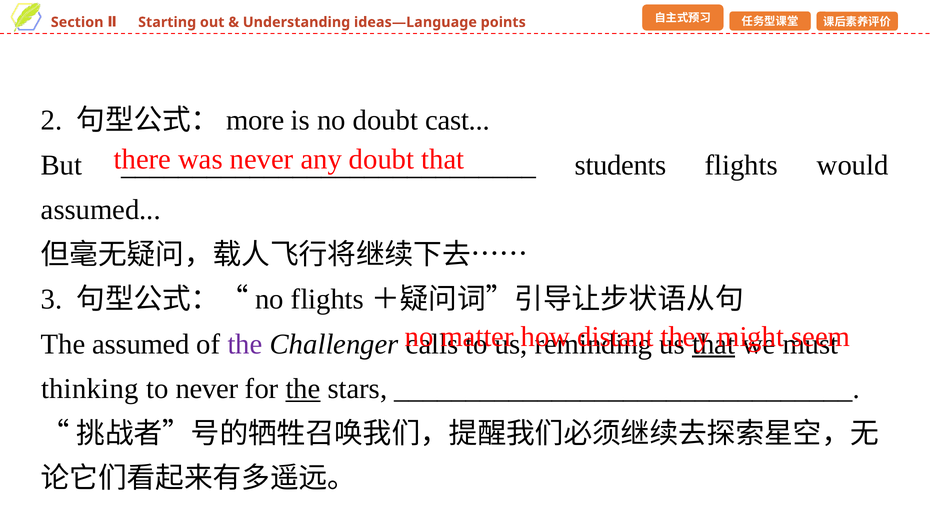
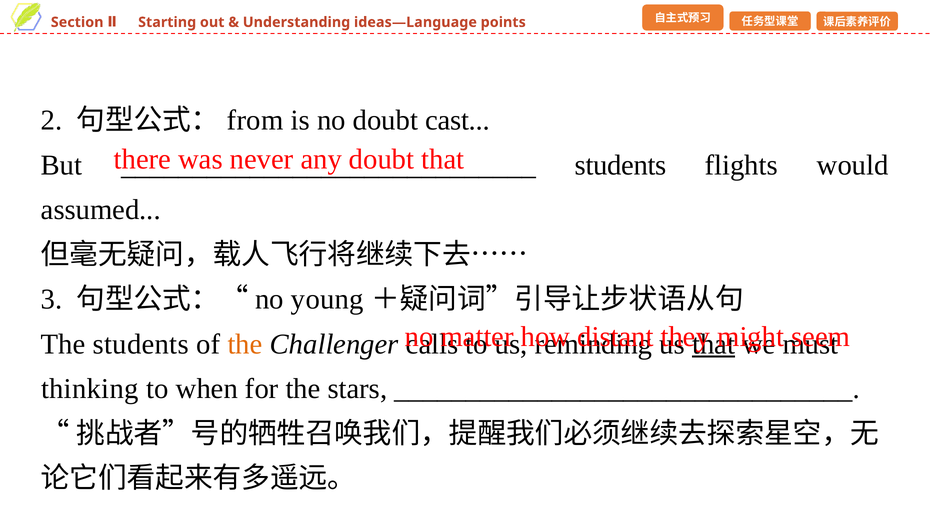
more: more -> from
no flights: flights -> young
The assumed: assumed -> students
the at (245, 344) colour: purple -> orange
to never: never -> when
the at (303, 389) underline: present -> none
